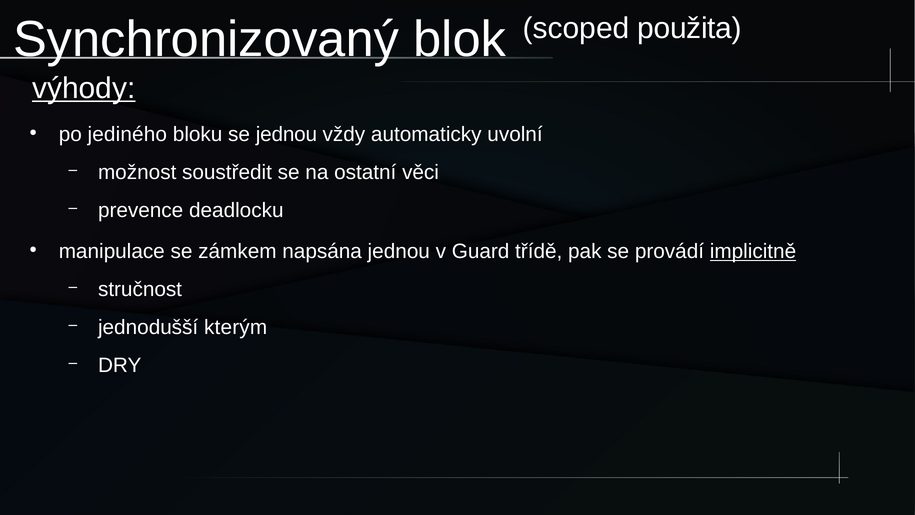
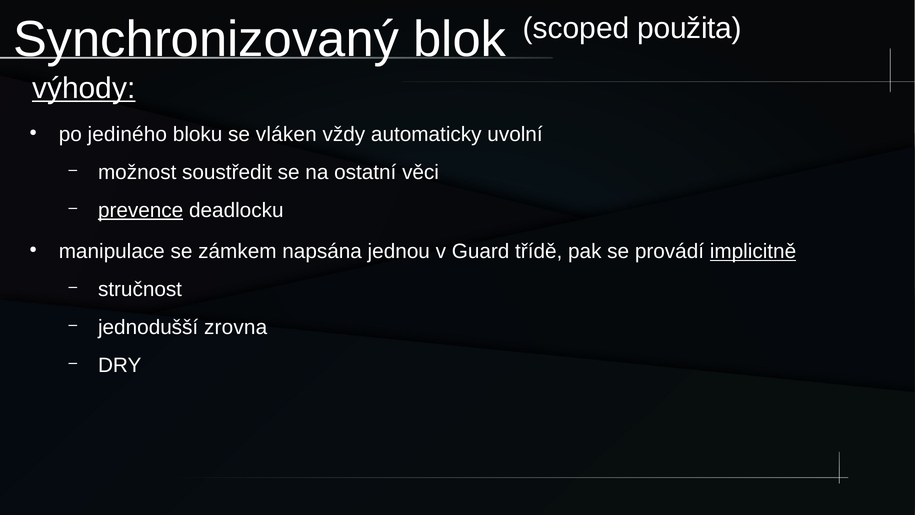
se jednou: jednou -> vláken
prevence underline: none -> present
kterým: kterým -> zrovna
